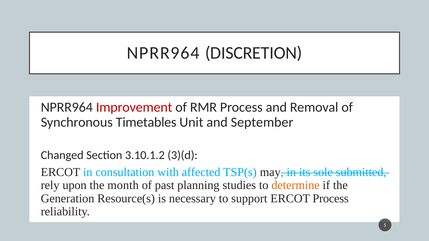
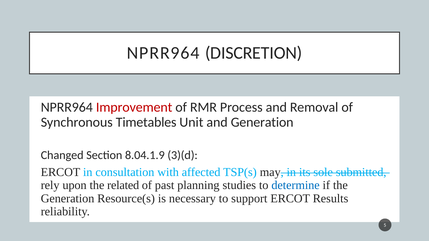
and September: September -> Generation
3.10.1.2: 3.10.1.2 -> 8.04.1.9
month: month -> related
determine colour: orange -> blue
ERCOT Process: Process -> Results
